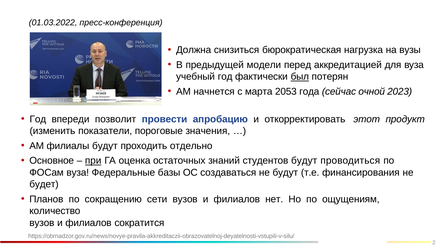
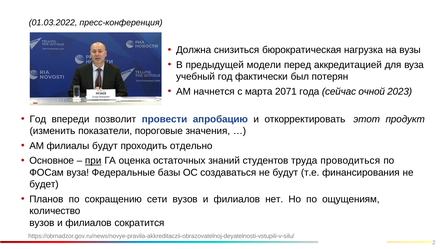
был underline: present -> none
2053: 2053 -> 2071
студентов будут: будут -> труда
